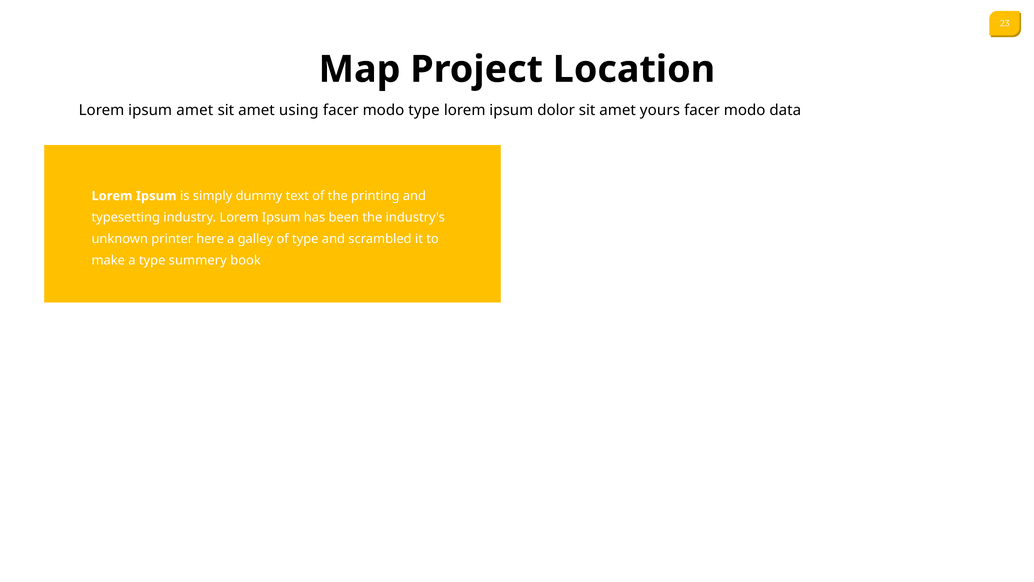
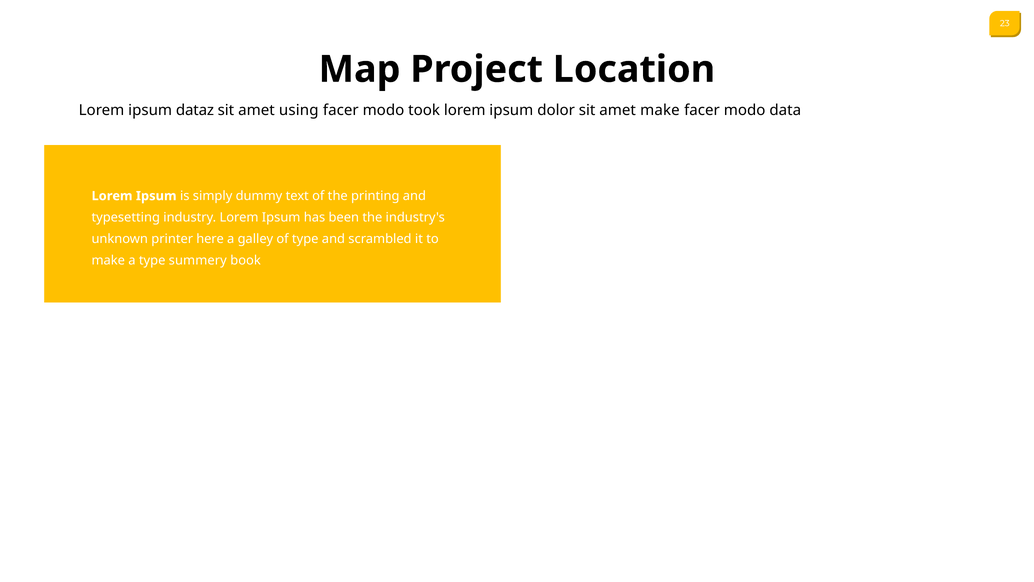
ipsum amet: amet -> dataz
modo type: type -> took
amet yours: yours -> make
